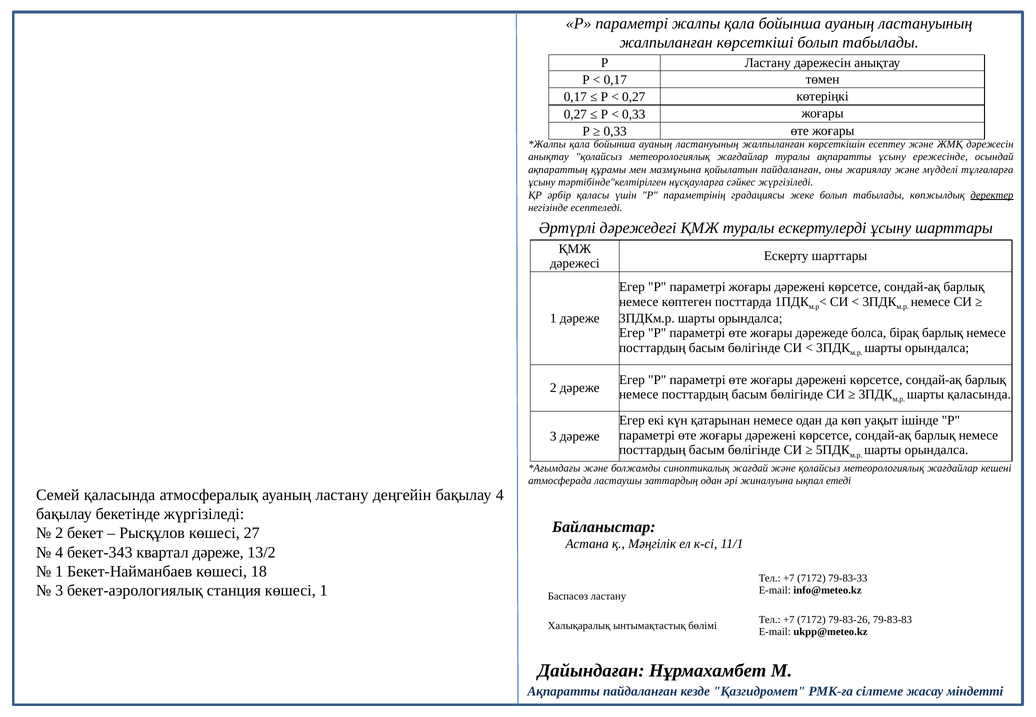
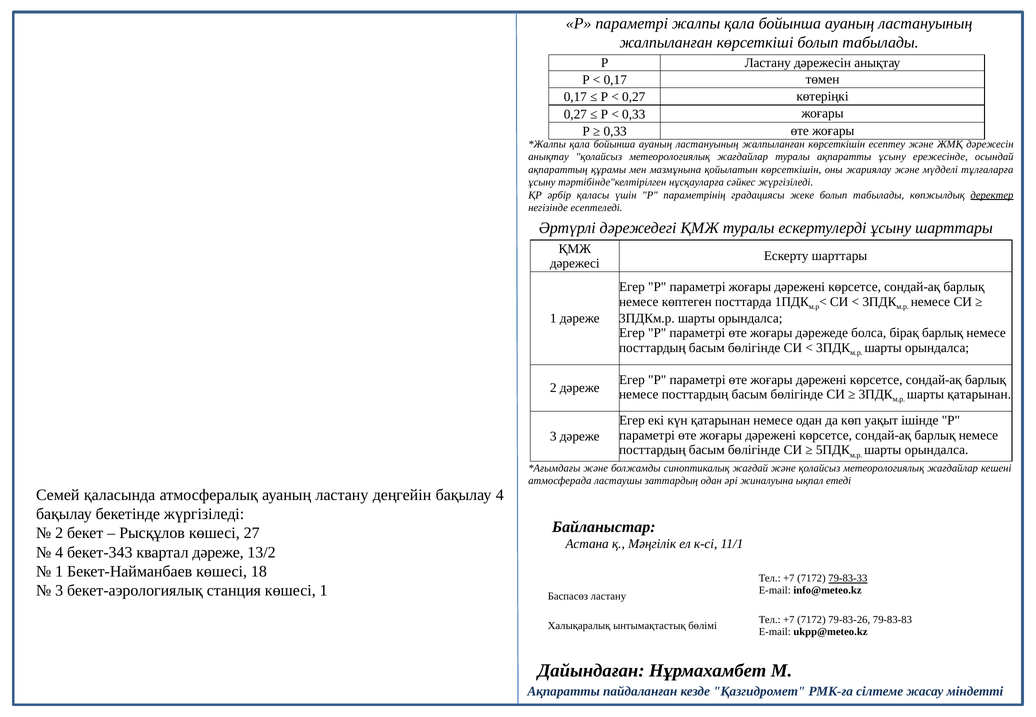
қойылатын пайдаланған: пайдаланған -> көрсеткішін
шарты қаласында: қаласында -> қатарынан
79-83-33 underline: none -> present
